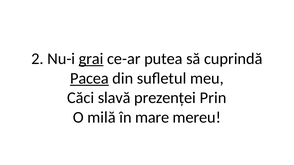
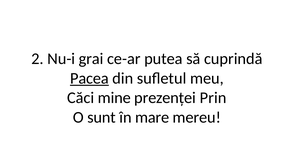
grai underline: present -> none
slavă: slavă -> mine
milă: milă -> sunt
